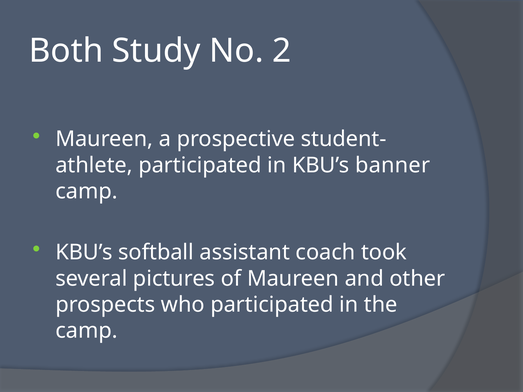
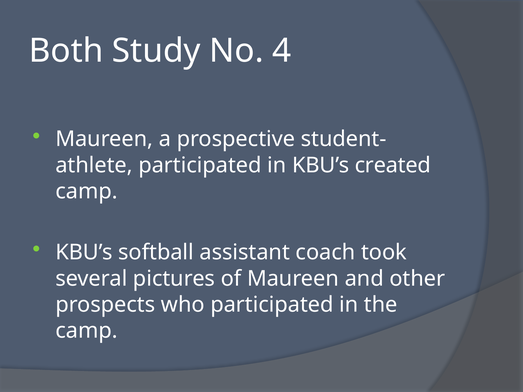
2: 2 -> 4
banner: banner -> created
